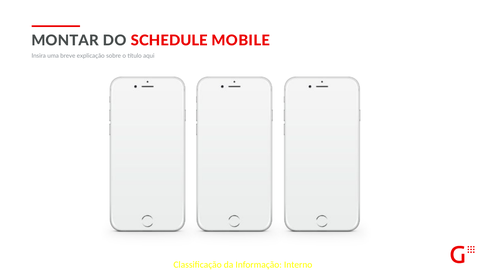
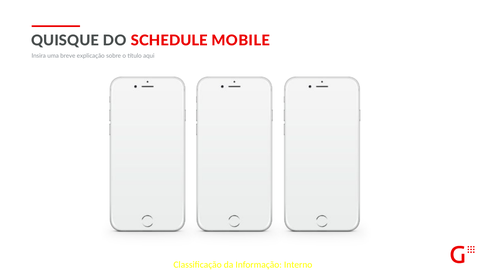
MONTAR: MONTAR -> QUISQUE
